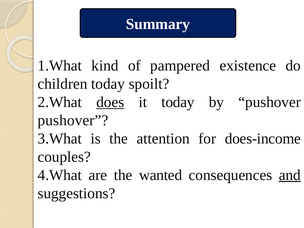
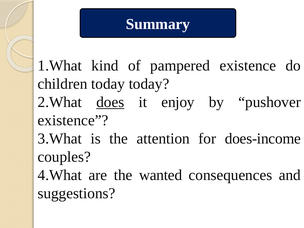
today spoilt: spoilt -> today
it today: today -> enjoy
pushover at (73, 120): pushover -> existence
and underline: present -> none
